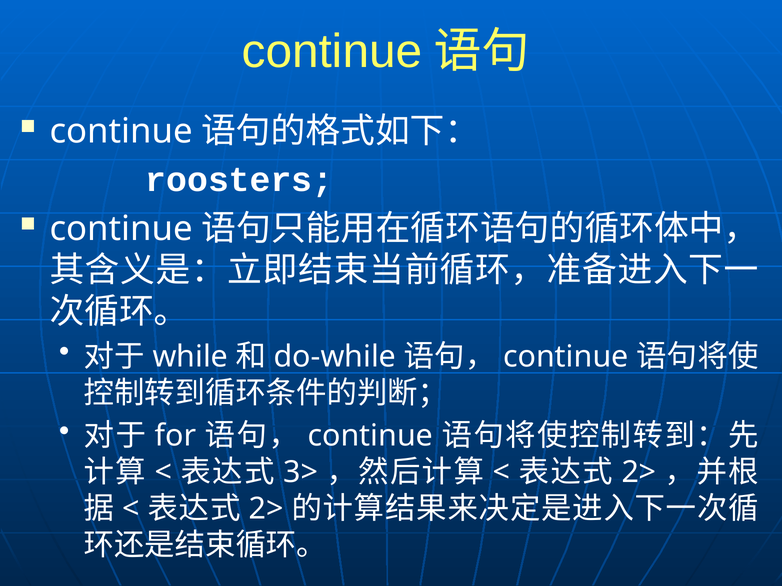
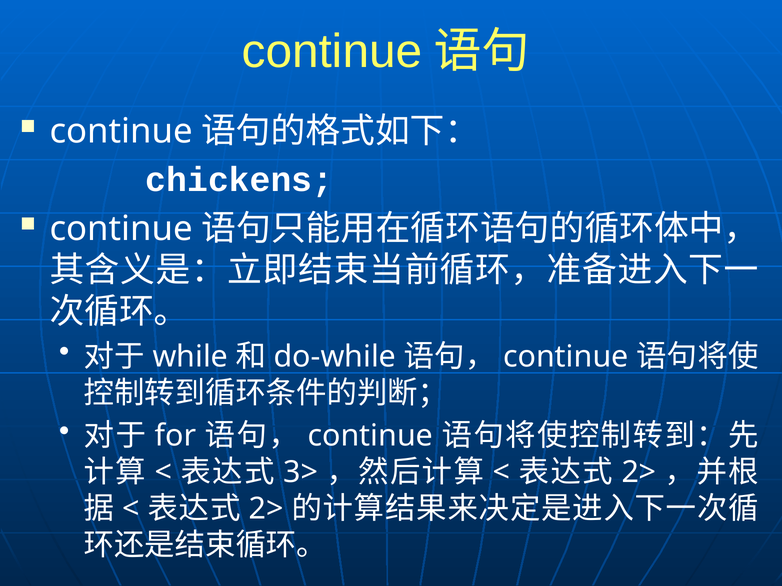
roosters: roosters -> chickens
